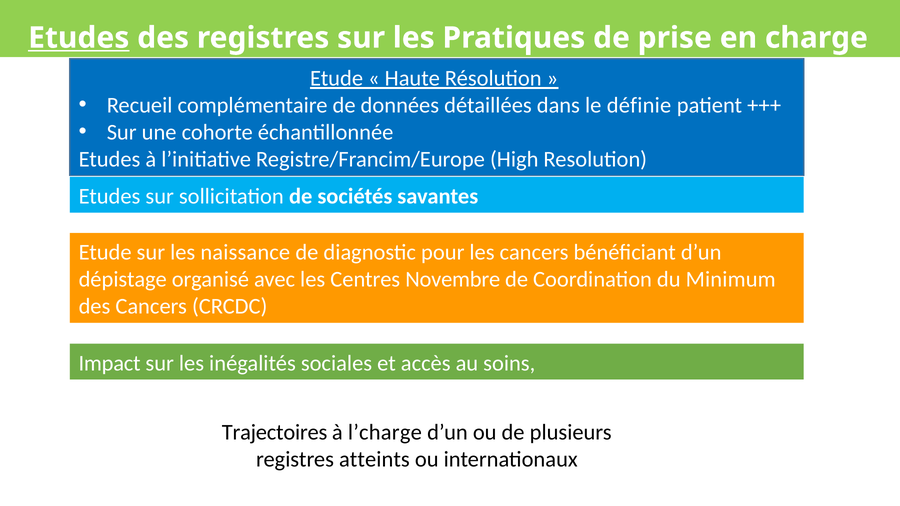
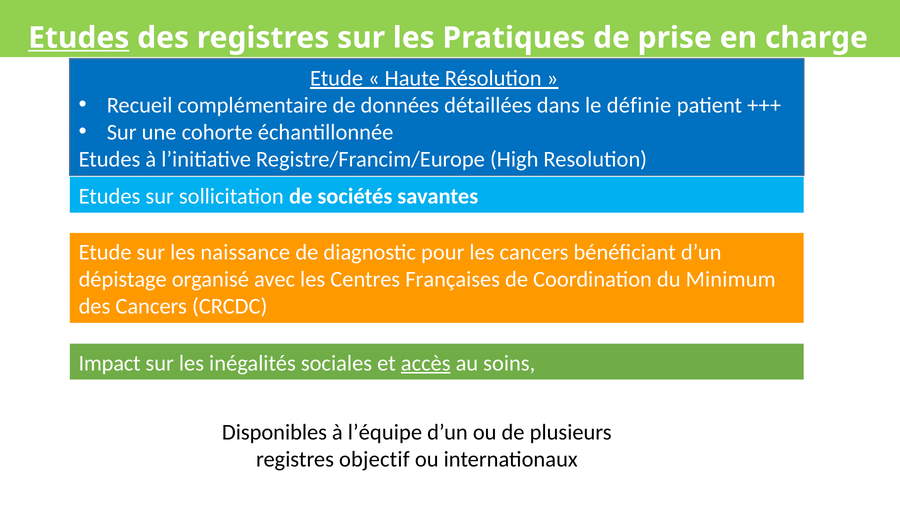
Novembre: Novembre -> Françaises
accès underline: none -> present
Trajectoires: Trajectoires -> Disponibles
l’charge: l’charge -> l’équipe
atteints: atteints -> objectif
